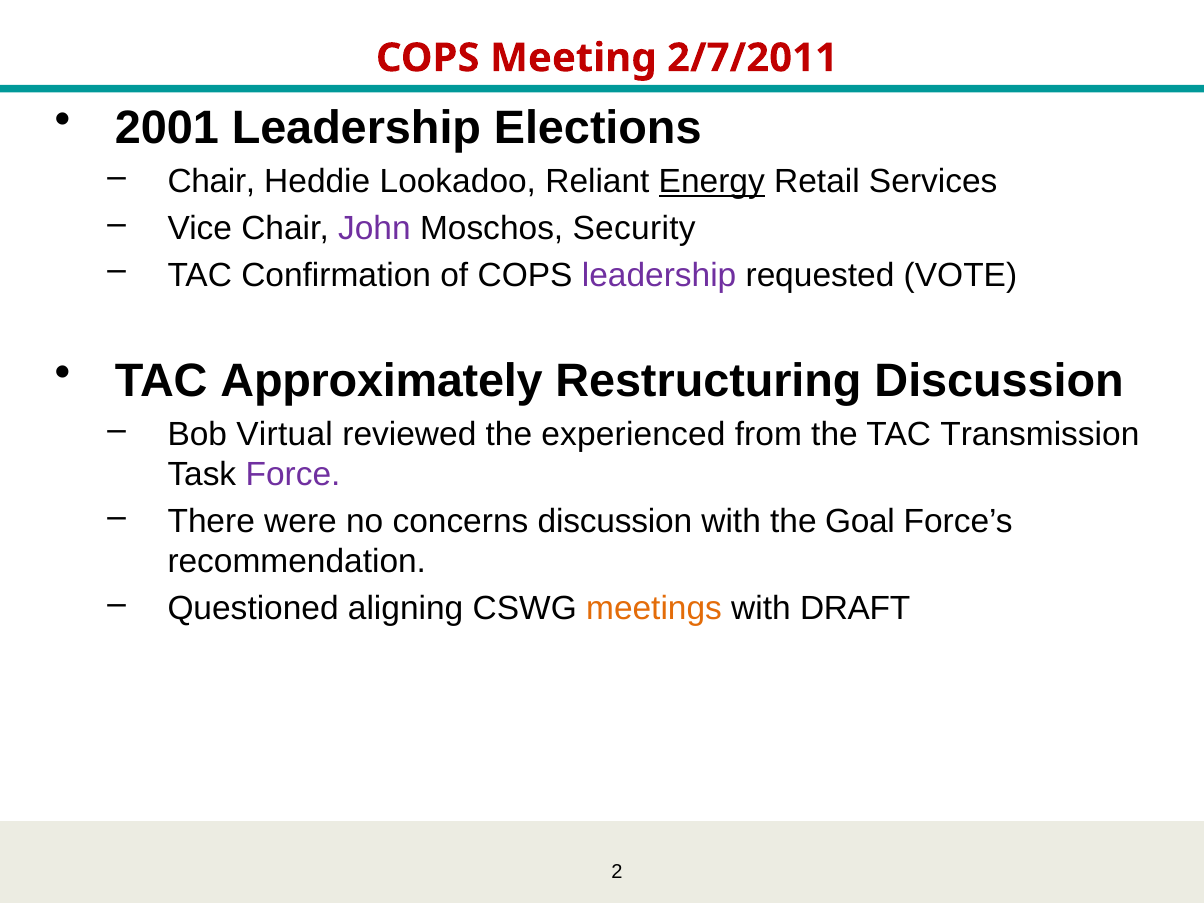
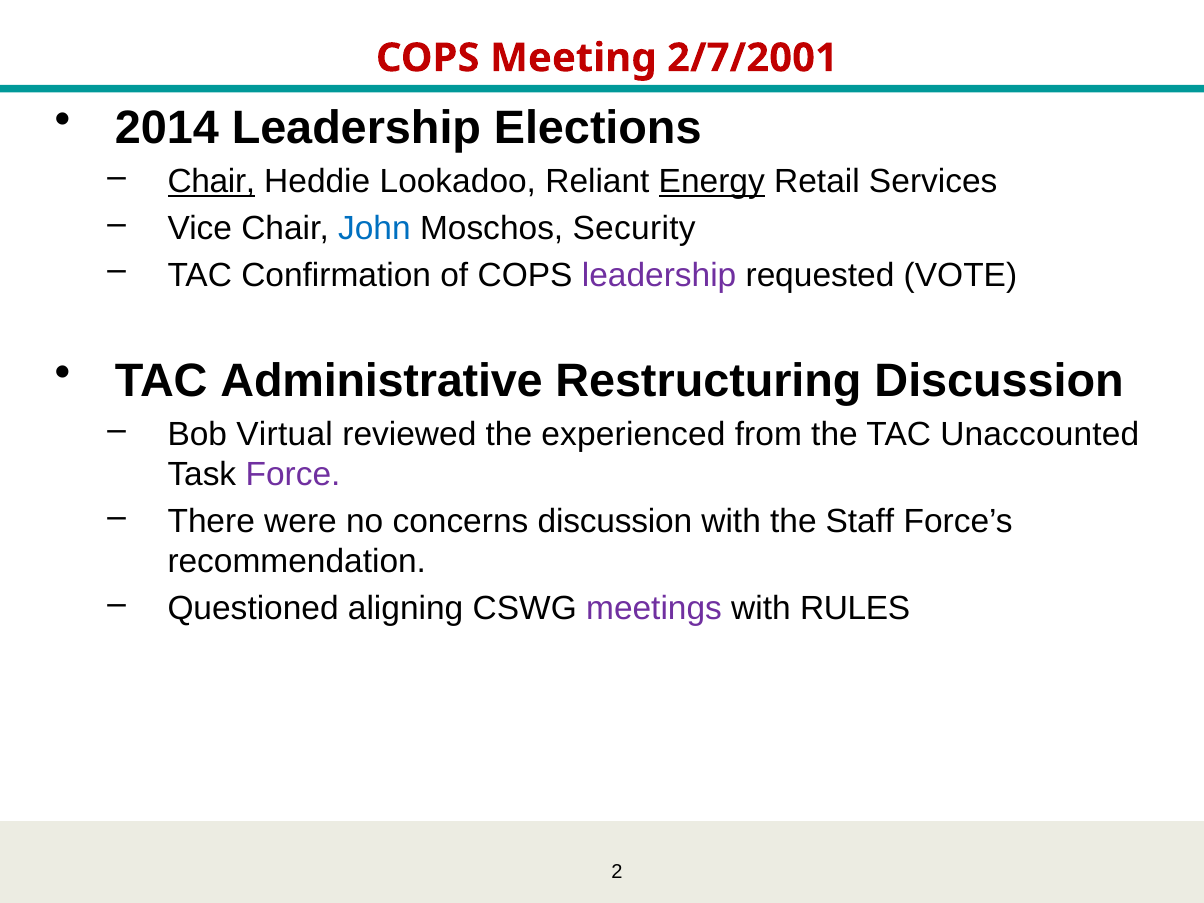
2/7/2011: 2/7/2011 -> 2/7/2001
2001: 2001 -> 2014
Chair at (211, 182) underline: none -> present
John colour: purple -> blue
Approximately: Approximately -> Administrative
Transmission: Transmission -> Unaccounted
Goal: Goal -> Staff
meetings colour: orange -> purple
DRAFT: DRAFT -> RULES
